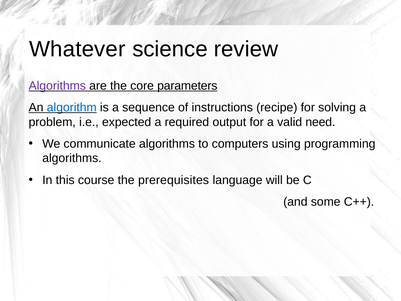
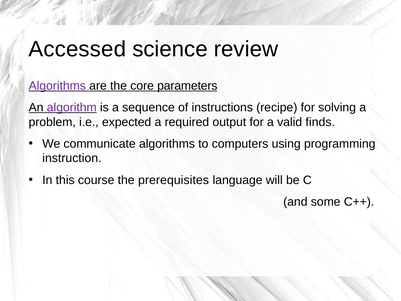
Whatever: Whatever -> Accessed
algorithm colour: blue -> purple
need: need -> finds
algorithms at (72, 158): algorithms -> instruction
